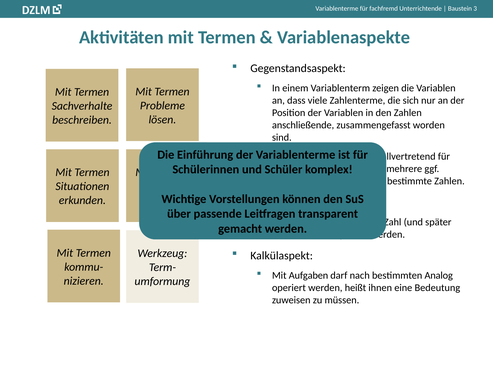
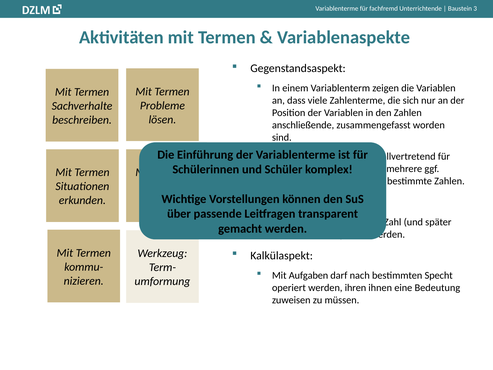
Analog: Analog -> Specht
heißt: heißt -> ihren
